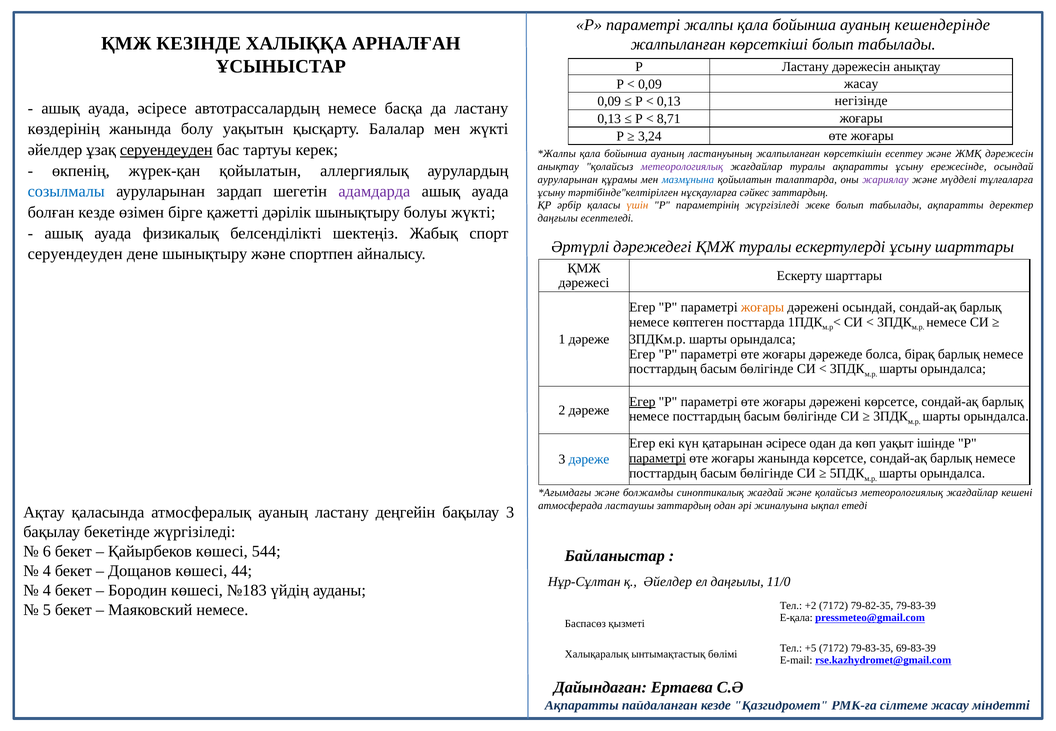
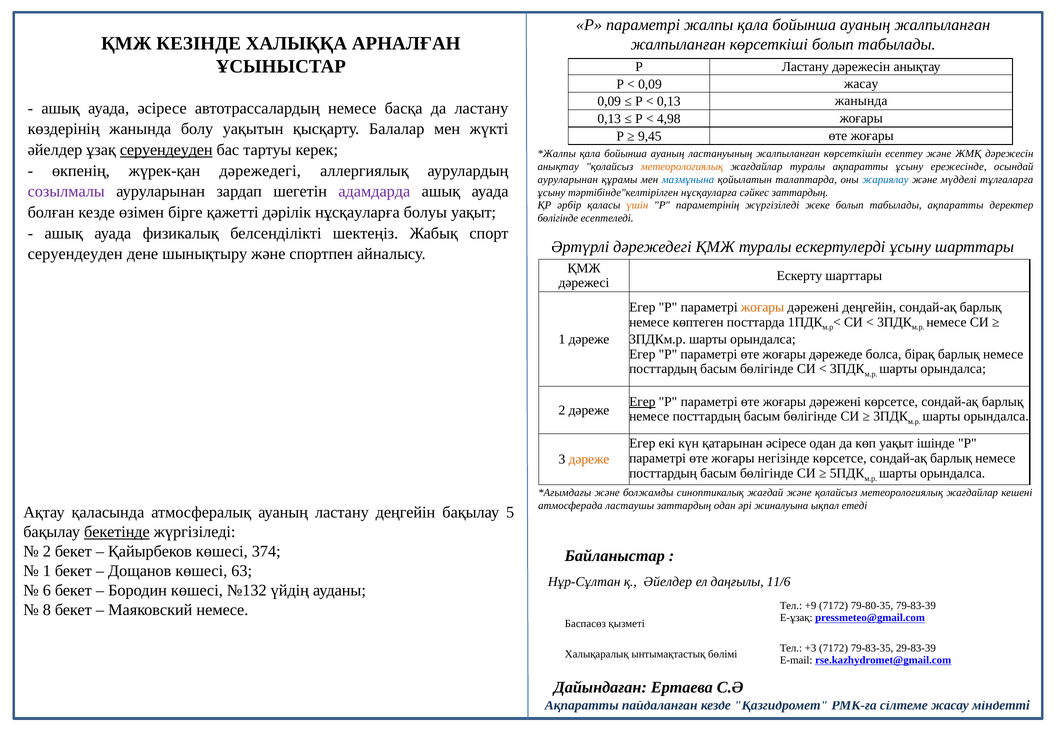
ауаның кешендерінде: кешендерінде -> жалпыланған
0,13 негізінде: негізінде -> жанында
8,71: 8,71 -> 4,98
3,24: 3,24 -> 9,45
метеорологиялық at (682, 167) colour: purple -> orange
жүрек-қан қойылатын: қойылатын -> дәрежедегі
жариялау colour: purple -> blue
созылмалы colour: blue -> purple
дәрілік шынықтыру: шынықтыру -> нұсқауларға
болуы жүкті: жүкті -> уақыт
даңғылы at (558, 218): даңғылы -> бөлігінде
дәрежені осындай: осындай -> деңгейін
параметрі at (658, 458) underline: present -> none
жоғары жанында: жанында -> негізінде
дәреже at (589, 459) colour: blue -> orange
бақылау 3: 3 -> 5
бекетінде underline: none -> present
6 at (47, 551): 6 -> 2
544: 544 -> 374
4 at (47, 571): 4 -> 1
44: 44 -> 63
11/0: 11/0 -> 11/6
4 at (47, 590): 4 -> 6
№183: №183 -> №132
+2: +2 -> +9
79-82-35: 79-82-35 -> 79-80-35
5: 5 -> 8
E-қала: E-қала -> E-ұзақ
+5: +5 -> +3
69-83-39: 69-83-39 -> 29-83-39
